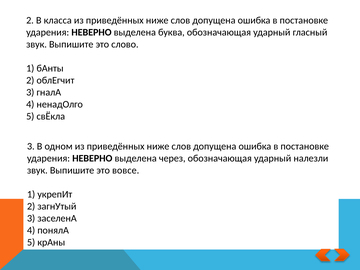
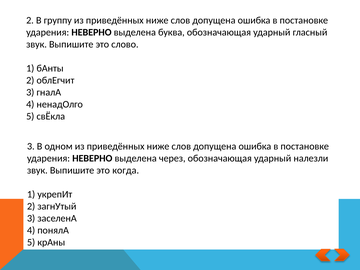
класса: класса -> группу
вовсе: вовсе -> когда
